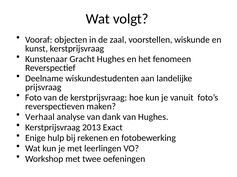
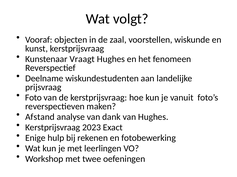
Gracht: Gracht -> Vraagt
Verhaal: Verhaal -> Afstand
2013: 2013 -> 2023
